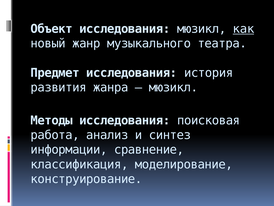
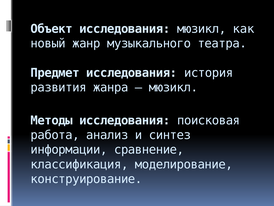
как underline: present -> none
